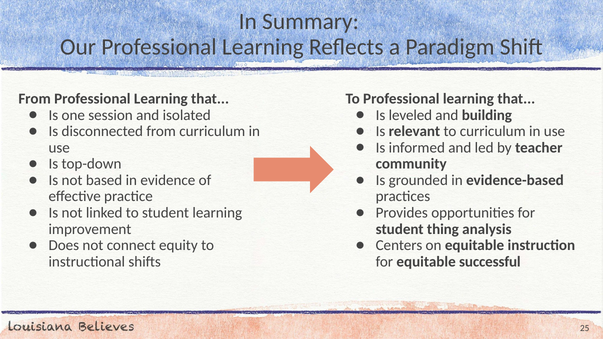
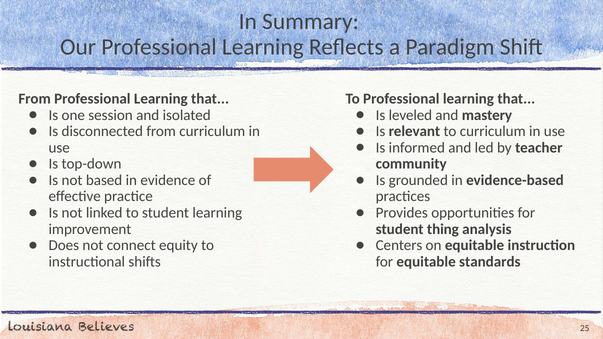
building: building -> mastery
successful: successful -> standards
